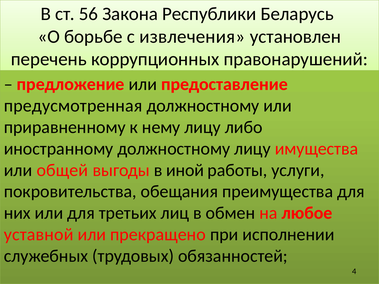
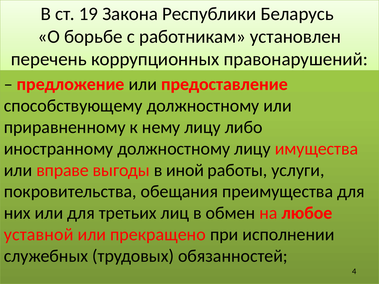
56: 56 -> 19
извлечения: извлечения -> работникам
предусмотренная: предусмотренная -> способствующему
общей: общей -> вправе
